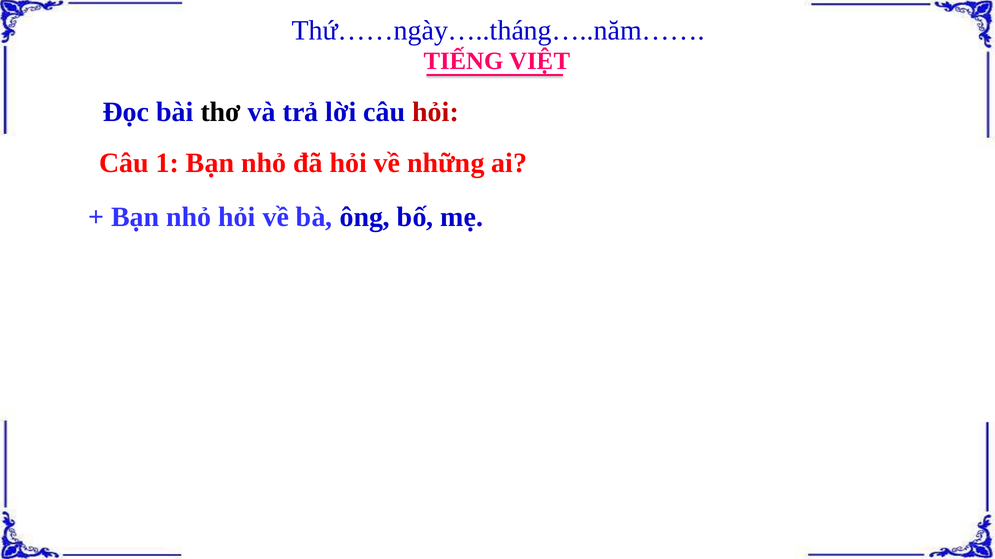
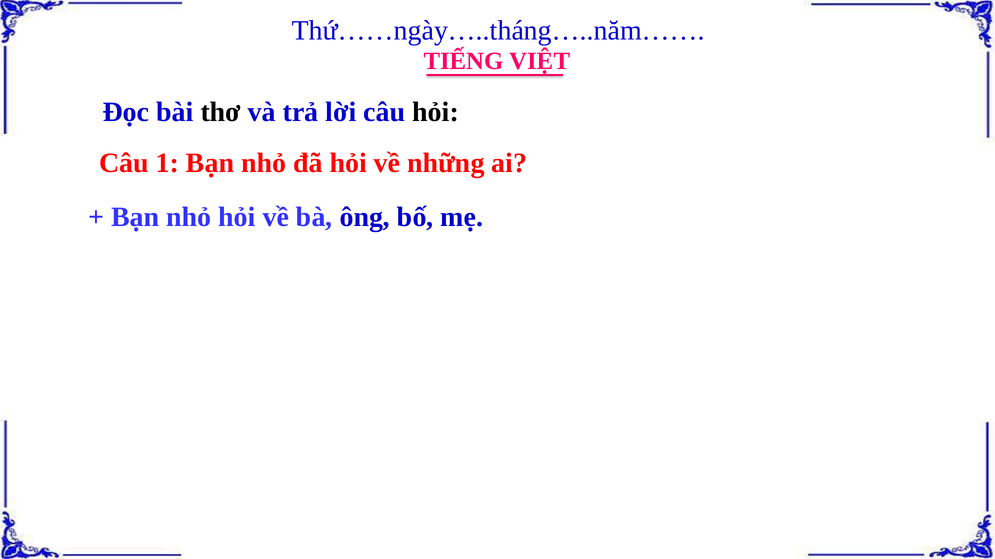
hỏi at (436, 112) colour: red -> black
